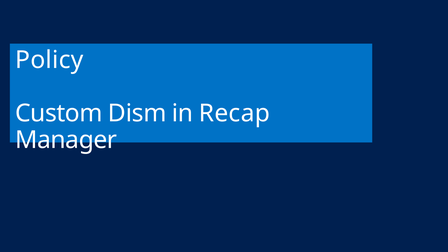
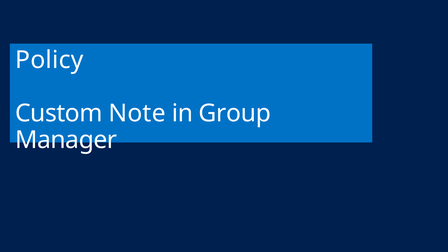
Dism: Dism -> Note
Recap: Recap -> Group
